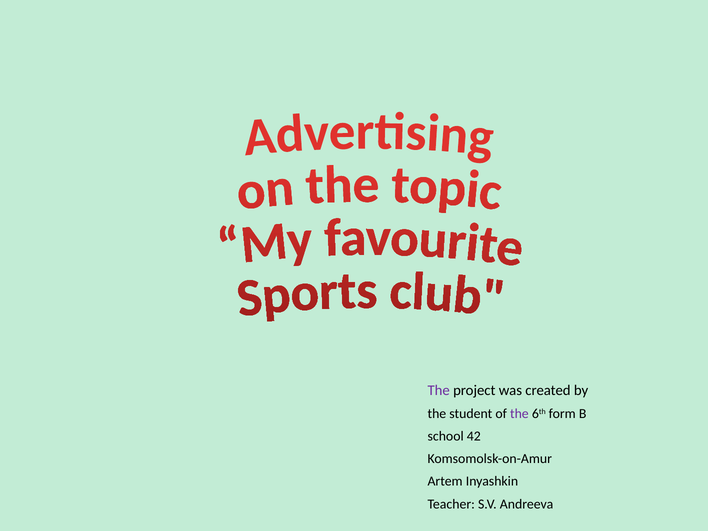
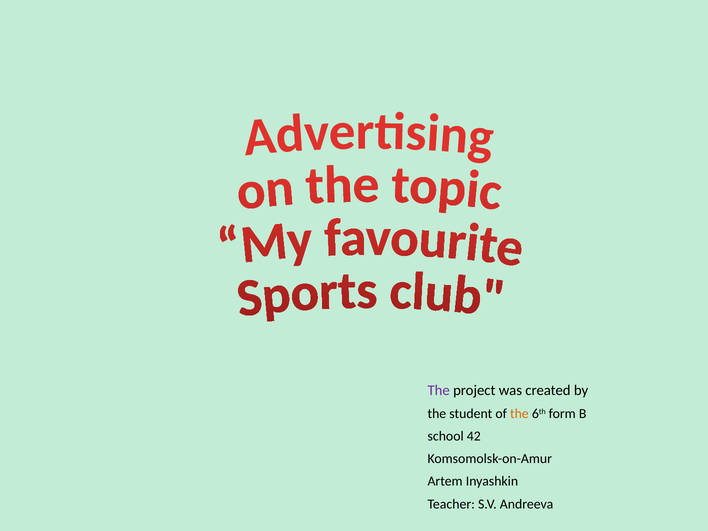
the at (519, 413) colour: purple -> orange
